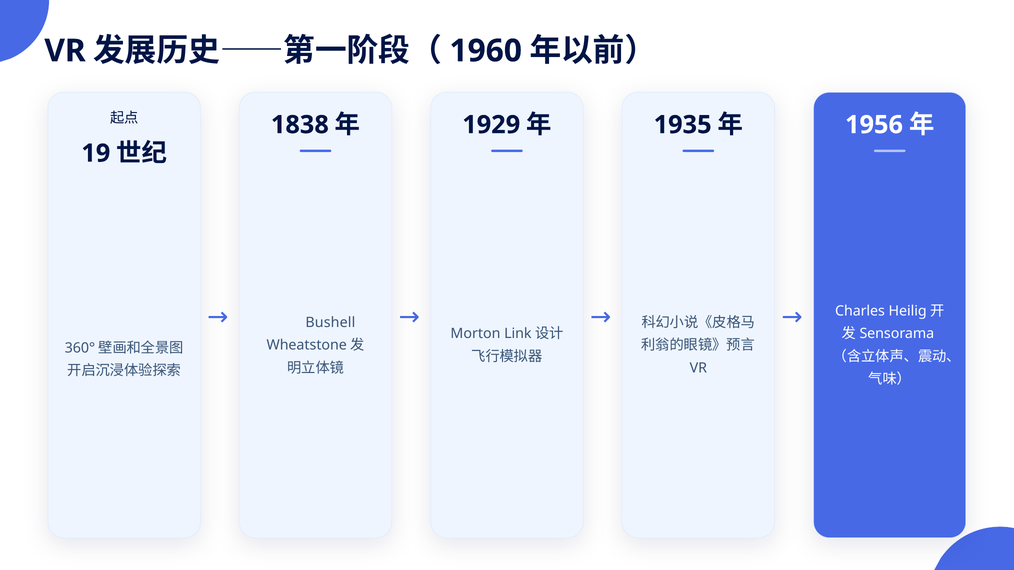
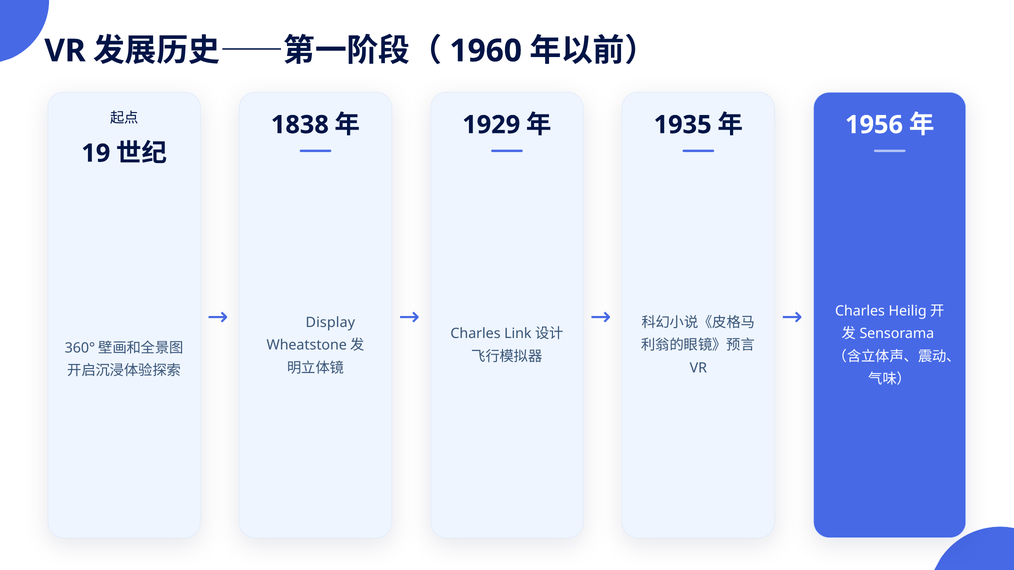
Bushell: Bushell -> Display
Morton at (476, 334): Morton -> Charles
